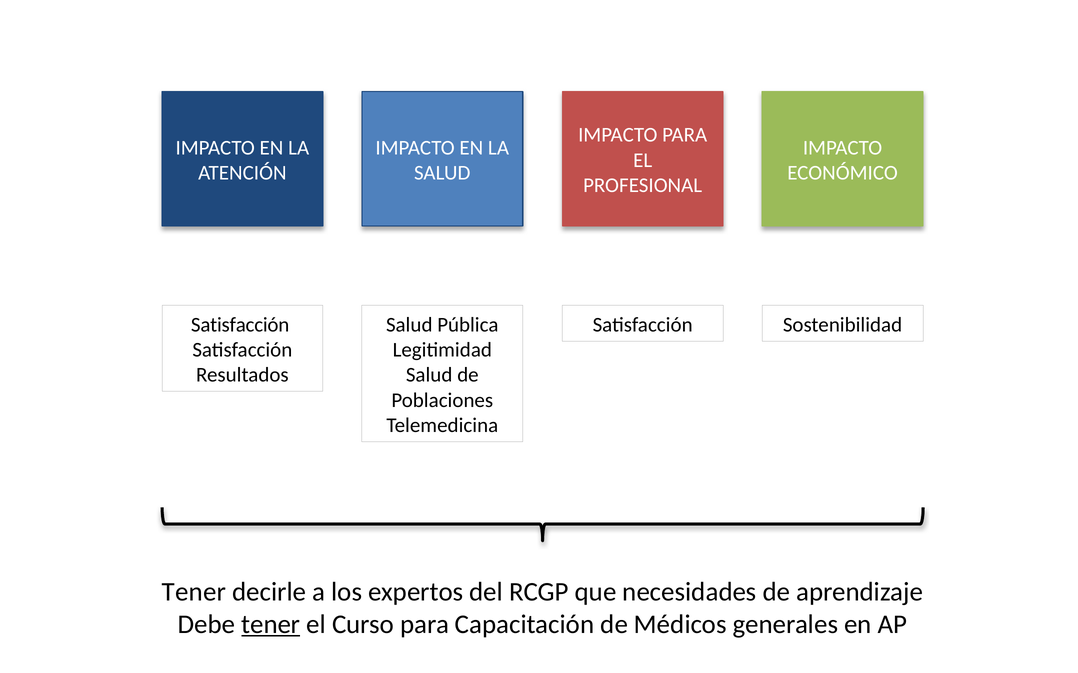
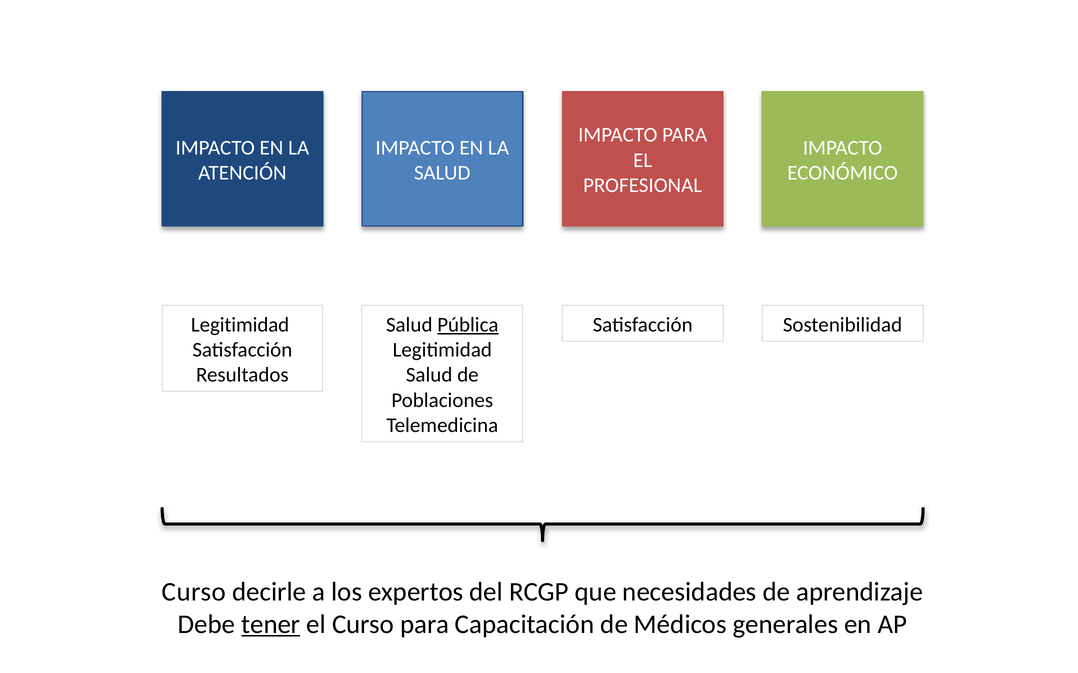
Satisfacción at (240, 325): Satisfacción -> Legitimidad
Pública underline: none -> present
Tener at (194, 592): Tener -> Curso
